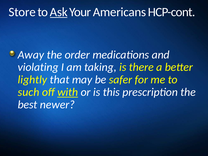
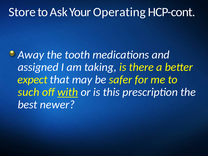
Ask underline: present -> none
Americans: Americans -> Operating
order: order -> tooth
violating: violating -> assigned
lightly: lightly -> expect
